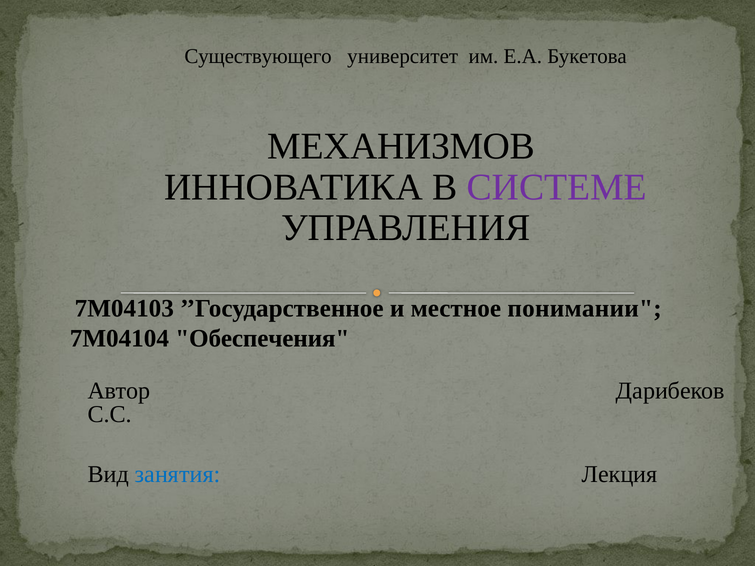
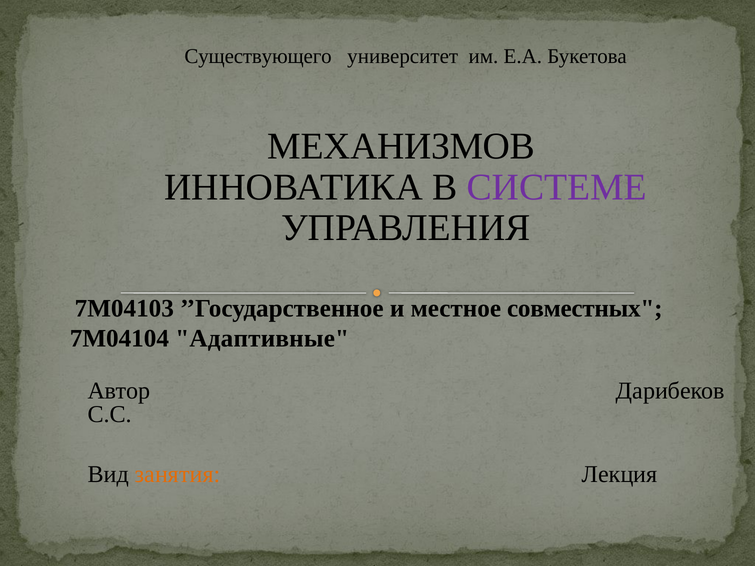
понимании: понимании -> совместных
Обеспечения: Обеспечения -> Адаптивные
занятия colour: blue -> orange
